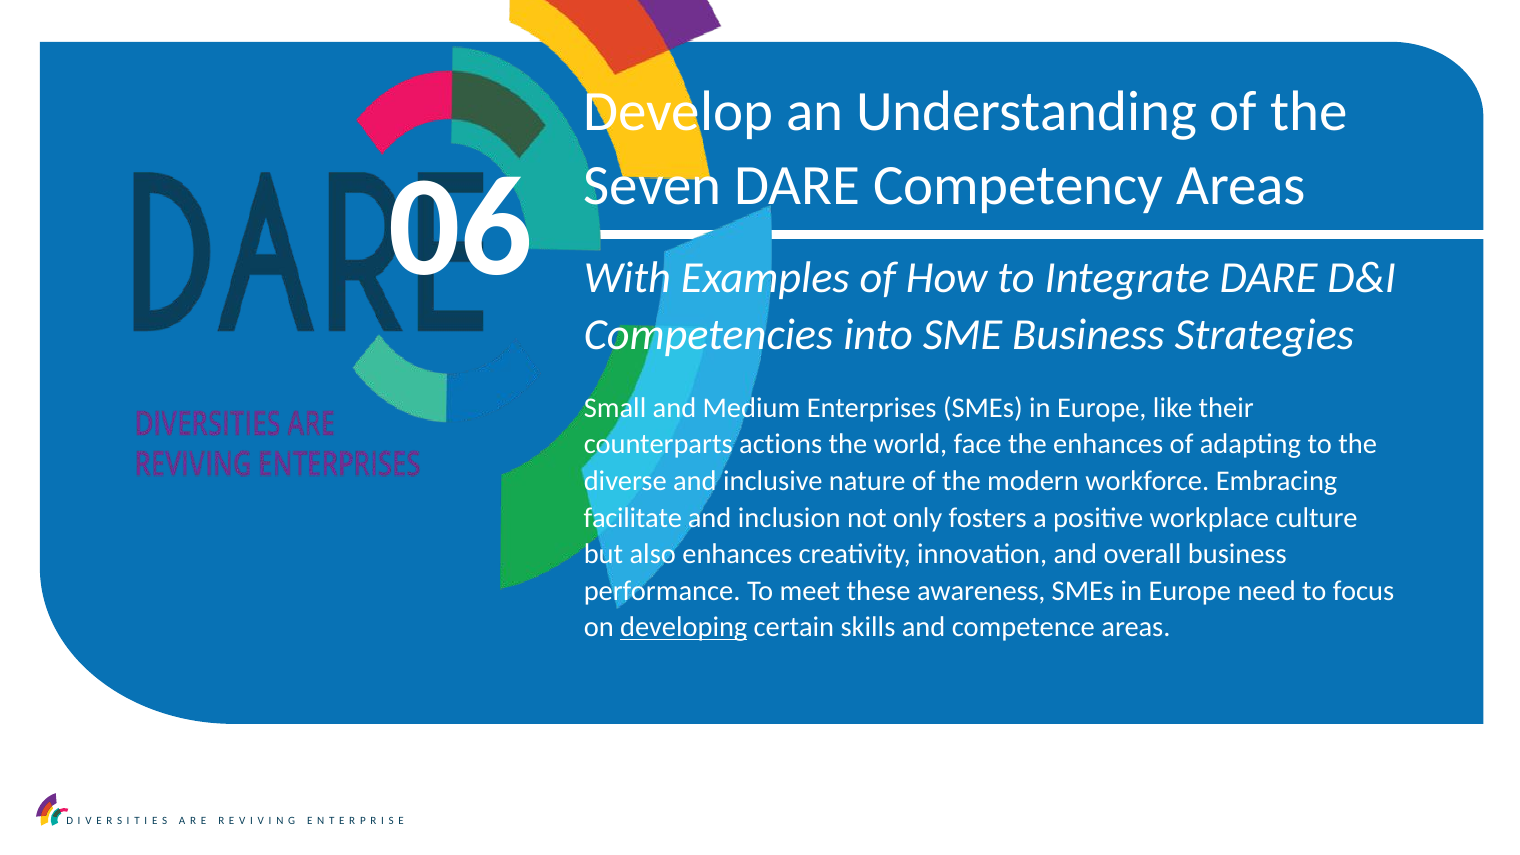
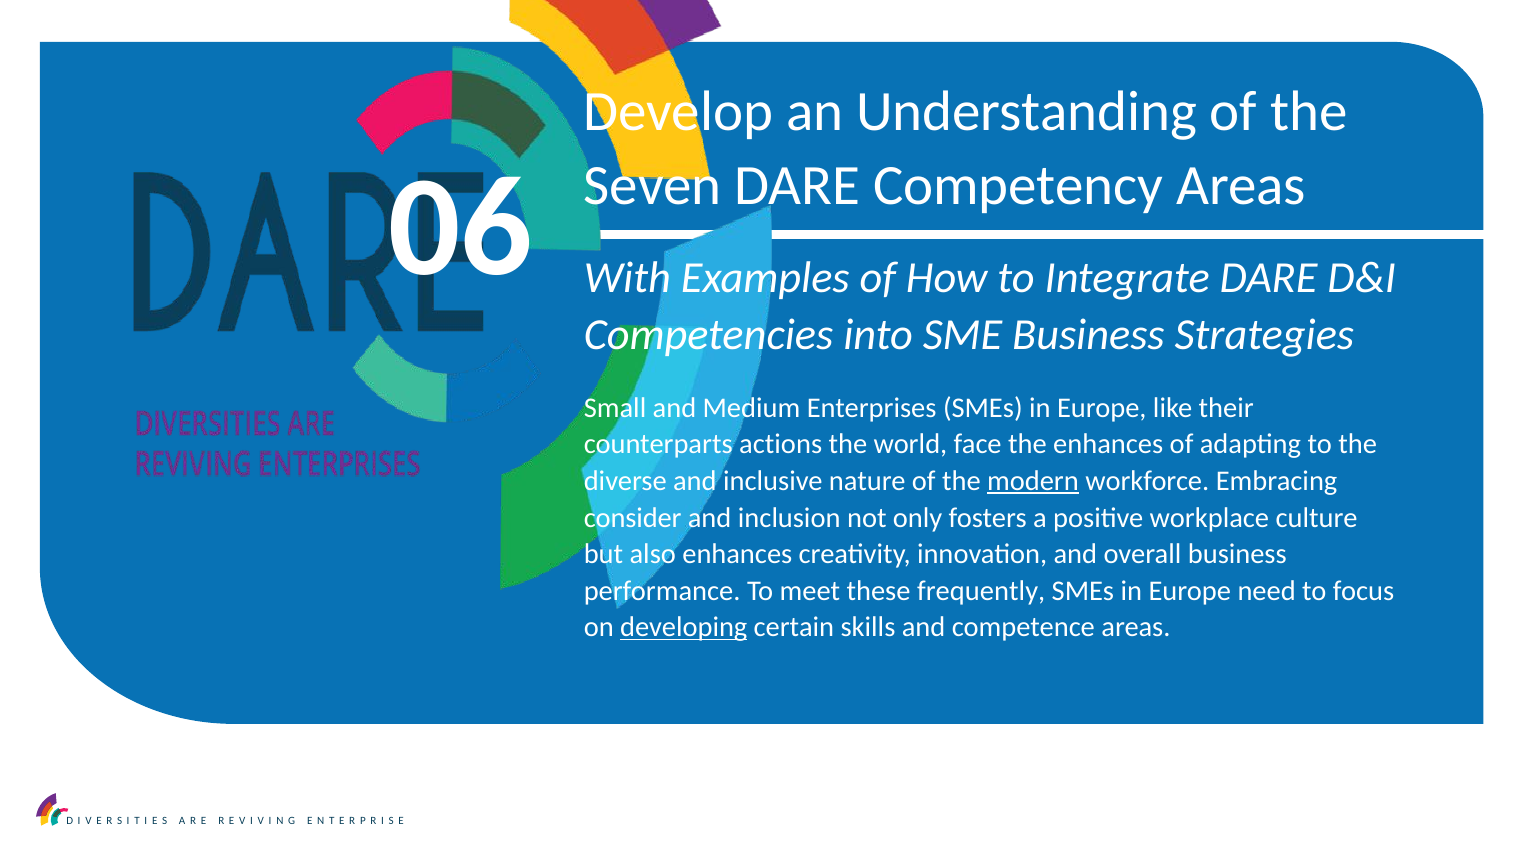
modern underline: none -> present
facilitate: facilitate -> consider
awareness: awareness -> frequently
